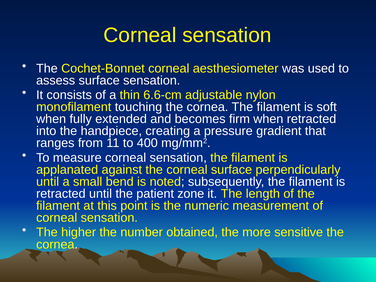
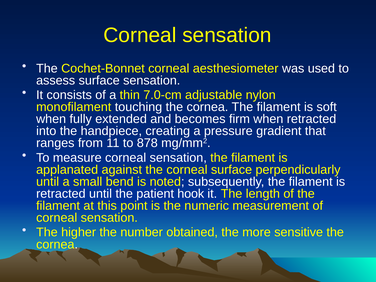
6.6-cm: 6.6-cm -> 7.0-cm
400: 400 -> 878
zone: zone -> hook
